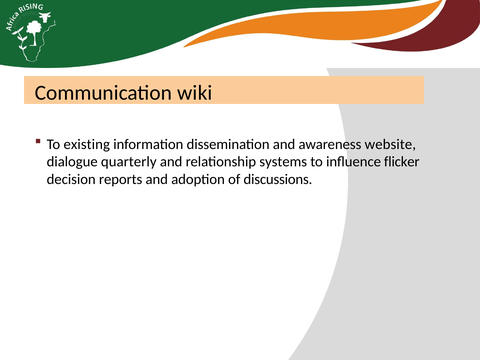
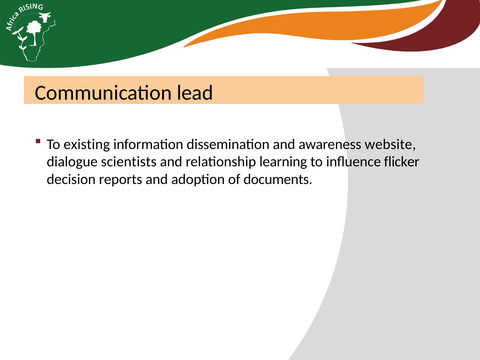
wiki: wiki -> lead
quarterly: quarterly -> scientists
systems: systems -> learning
discussions: discussions -> documents
